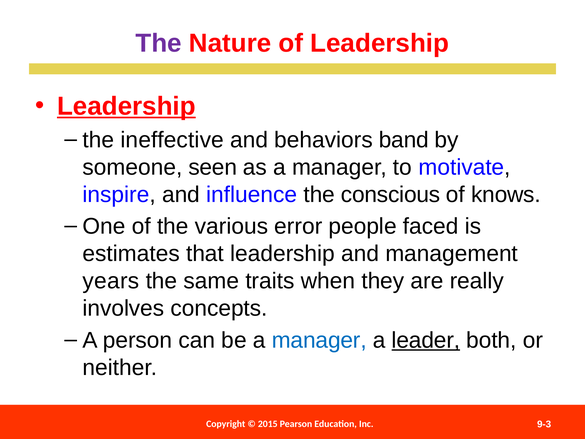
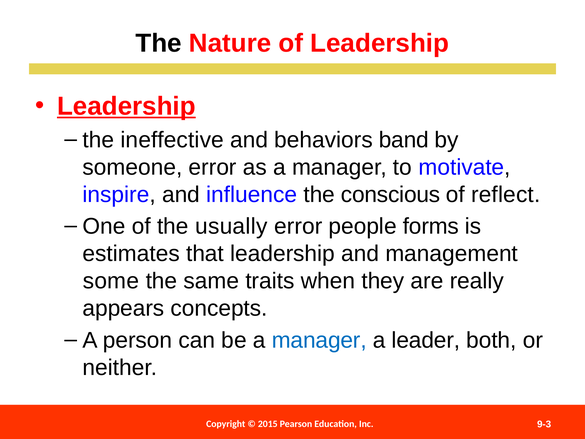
The at (159, 43) colour: purple -> black
someone seen: seen -> error
knows: knows -> reflect
various: various -> usually
faced: faced -> forms
years: years -> some
involves: involves -> appears
leader underline: present -> none
